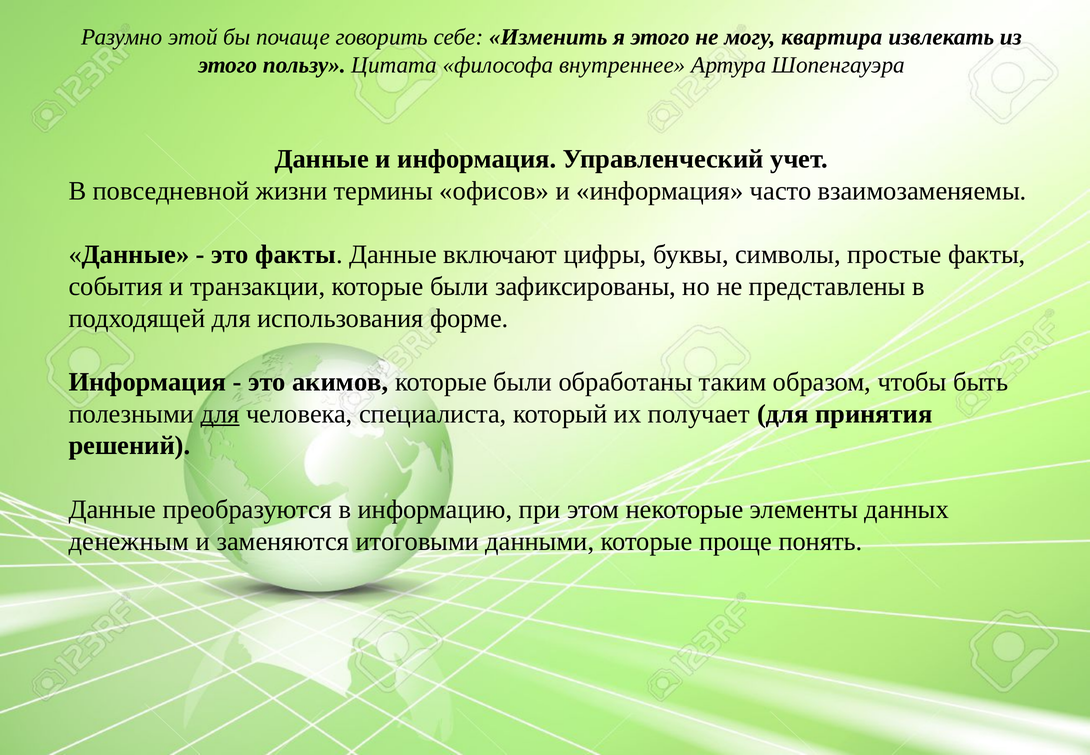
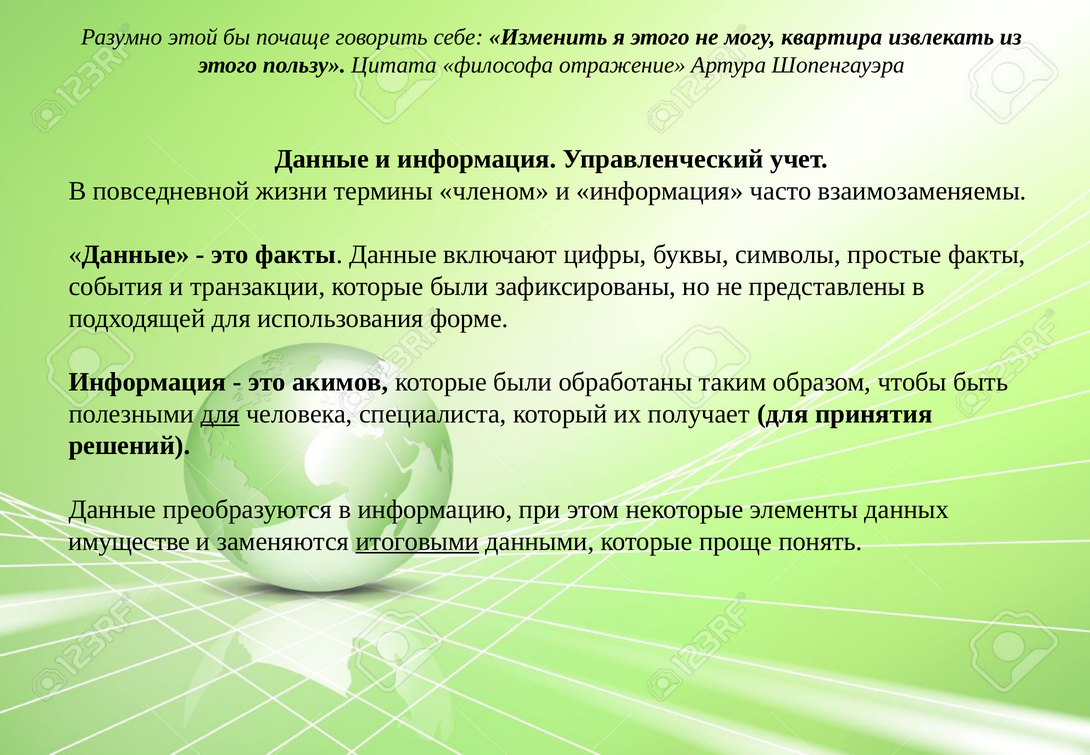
внутреннее: внутреннее -> отражение
офисов: офисов -> членом
денежным: денежным -> имуществе
итоговыми underline: none -> present
